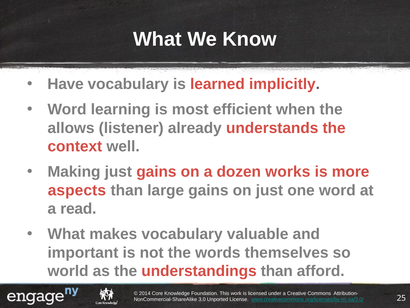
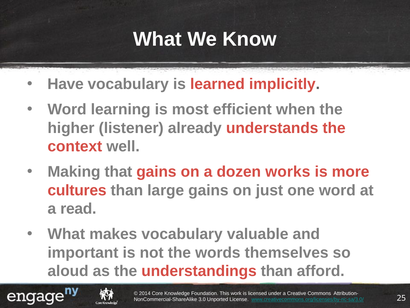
allows: allows -> higher
Making just: just -> that
aspects: aspects -> cultures
world: world -> aloud
